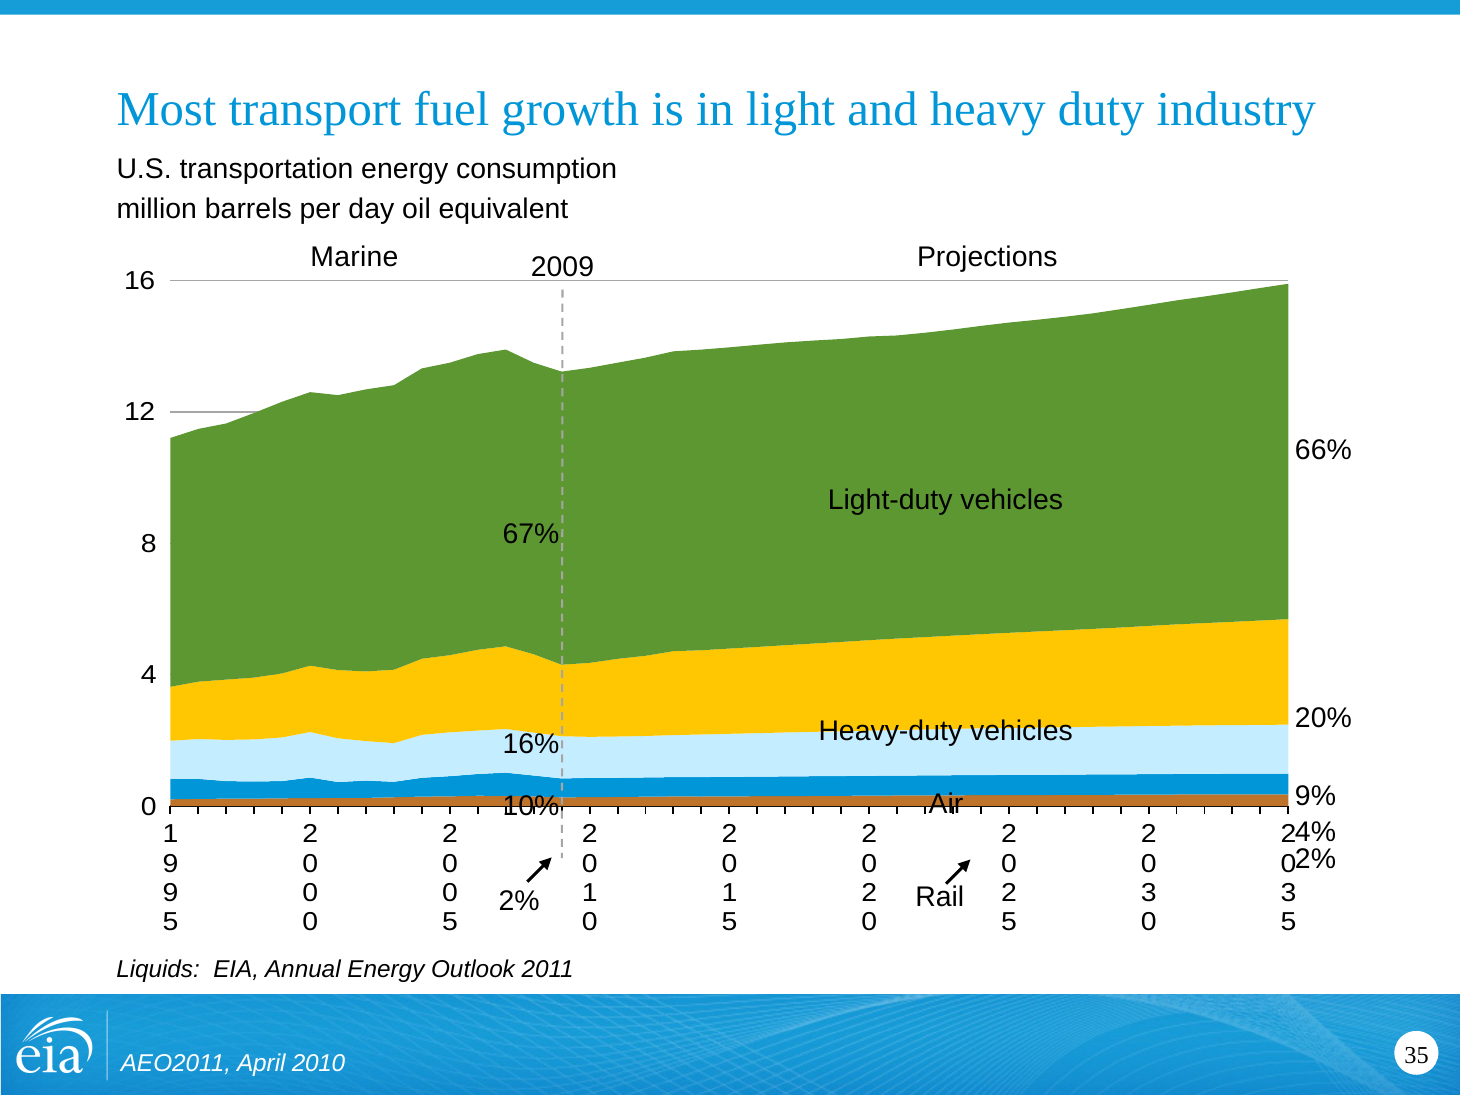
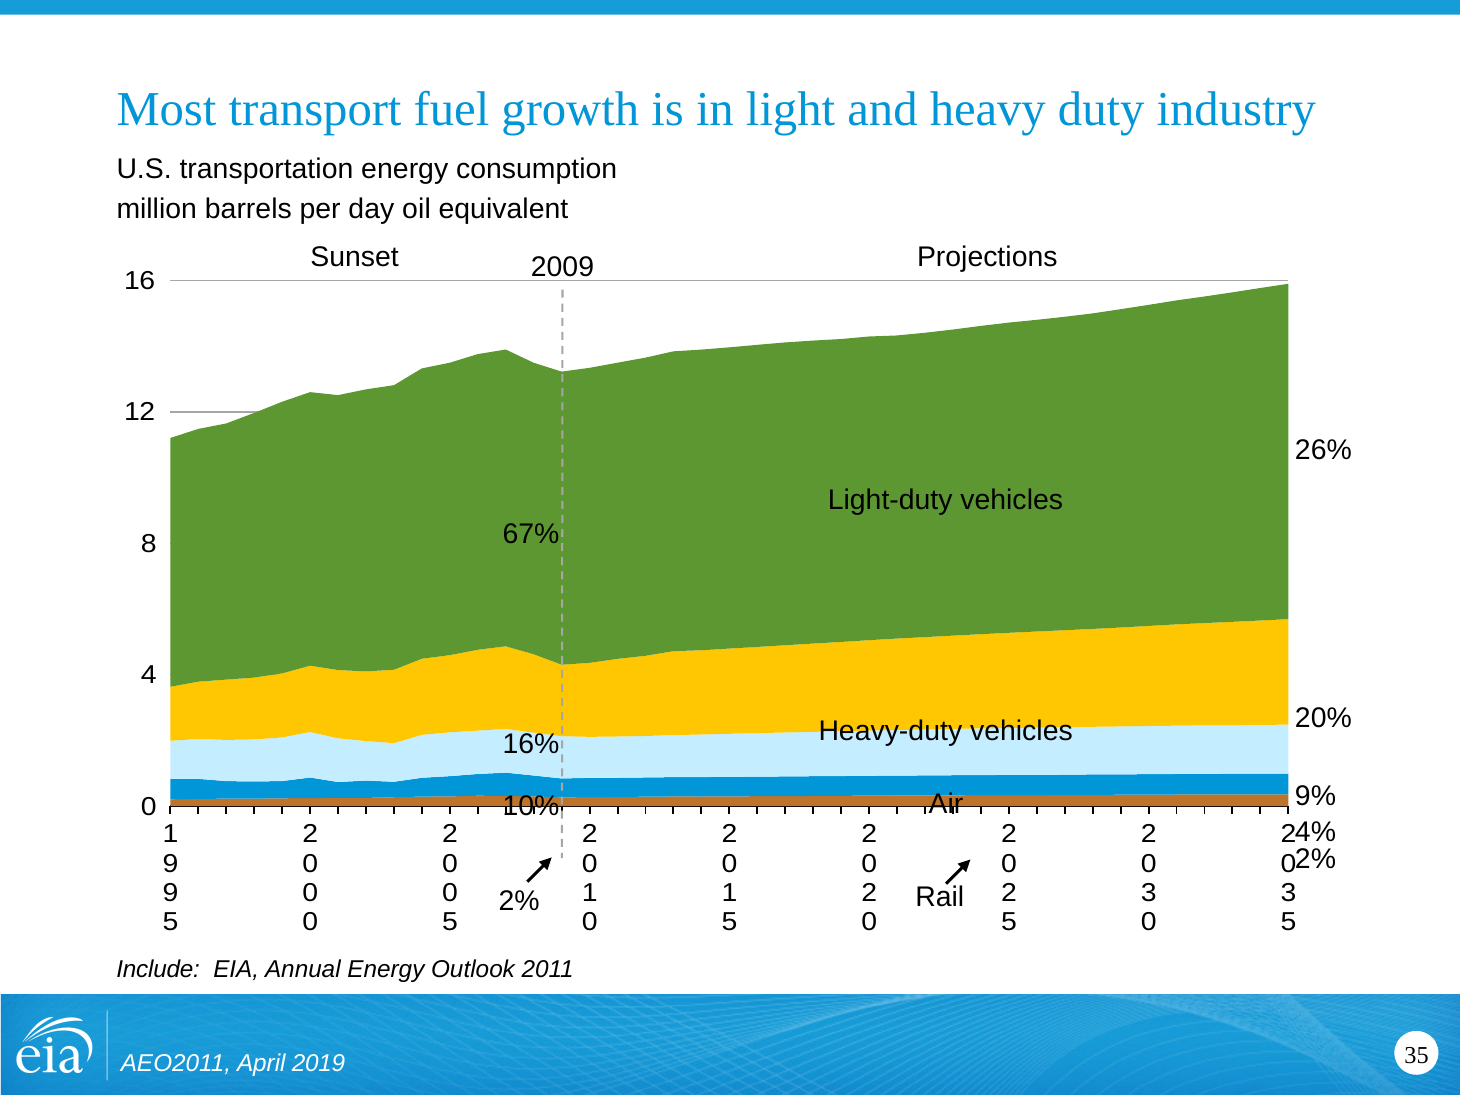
Marine: Marine -> Sunset
66%: 66% -> 26%
Liquids: Liquids -> Include
2010: 2010 -> 2019
